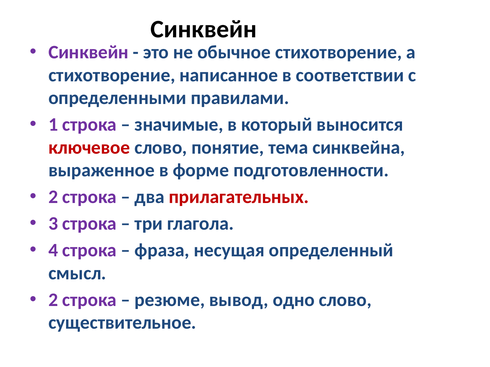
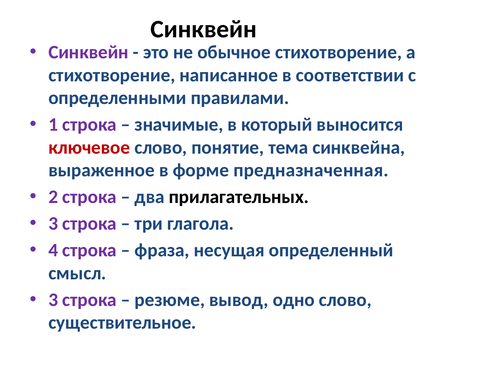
подготовленности: подготовленности -> предназначенная
прилагательных colour: red -> black
2 at (53, 300): 2 -> 3
